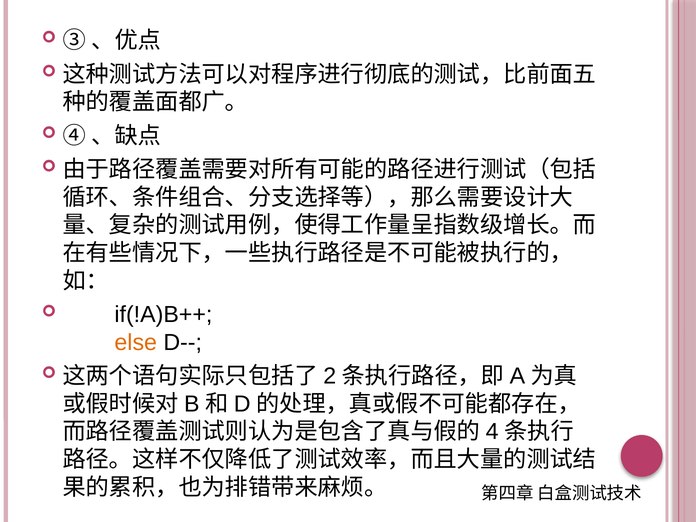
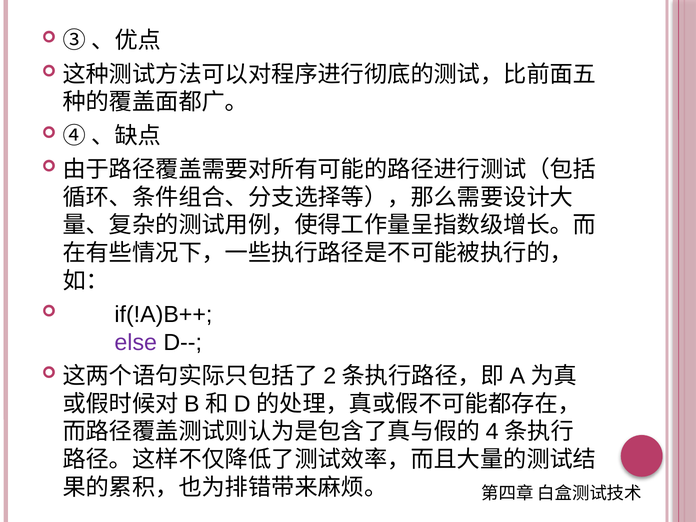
else colour: orange -> purple
